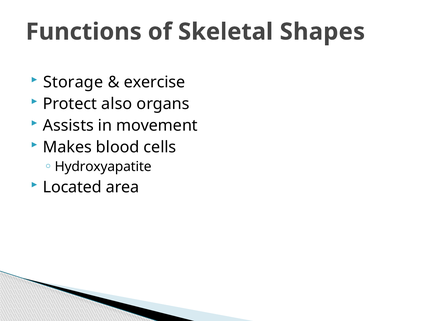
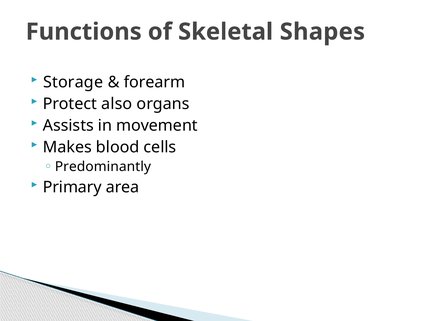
exercise: exercise -> forearm
Hydroxyapatite: Hydroxyapatite -> Predominantly
Located: Located -> Primary
